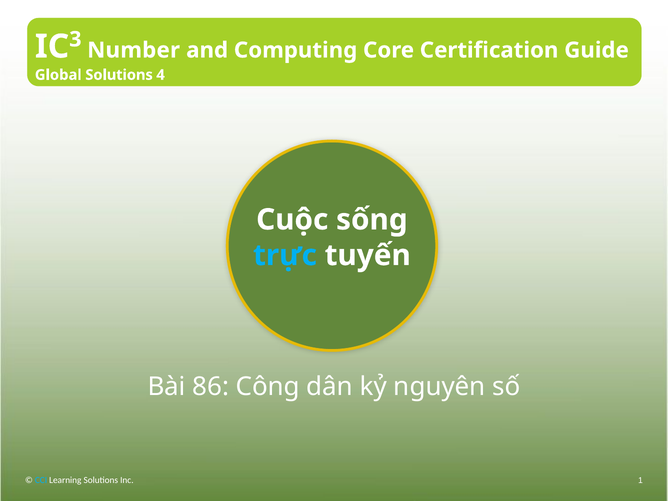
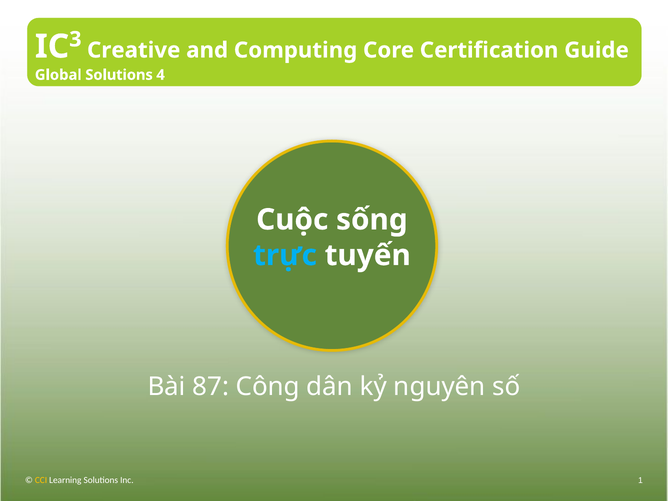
Number: Number -> Creative
86: 86 -> 87
CCI colour: light blue -> yellow
